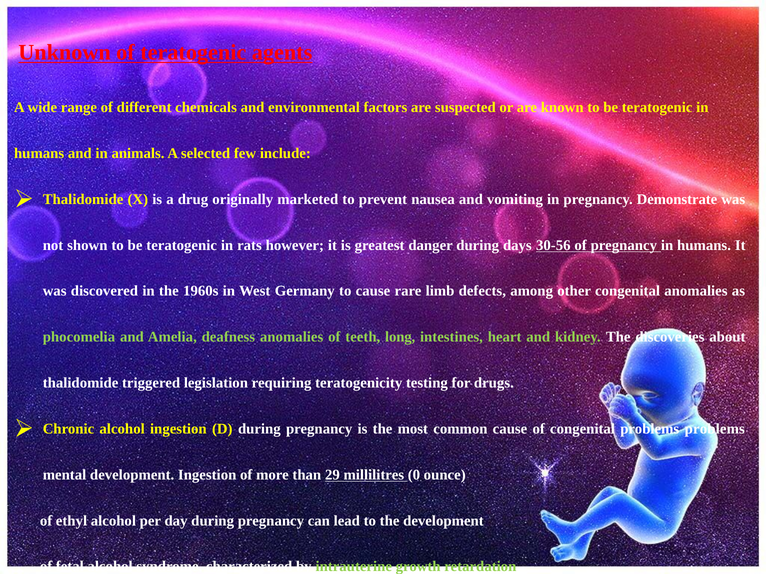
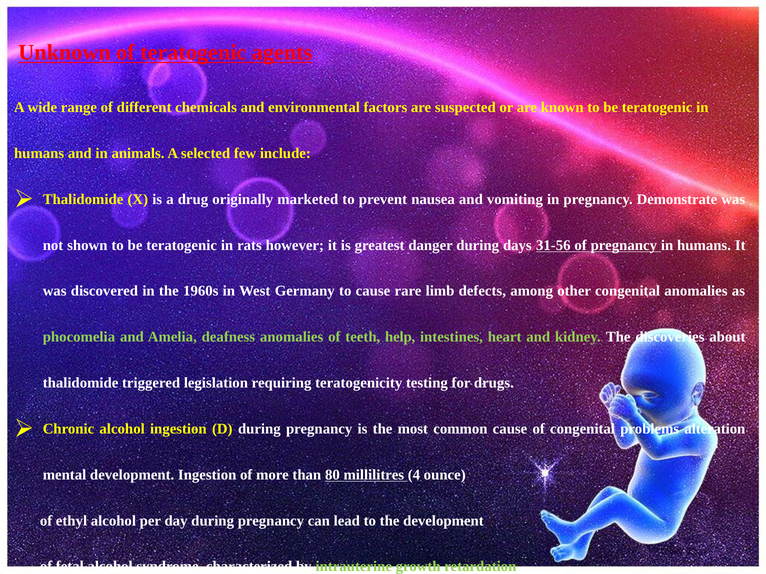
30-56: 30-56 -> 31-56
long: long -> help
problems problems: problems -> alteration
29: 29 -> 80
0: 0 -> 4
